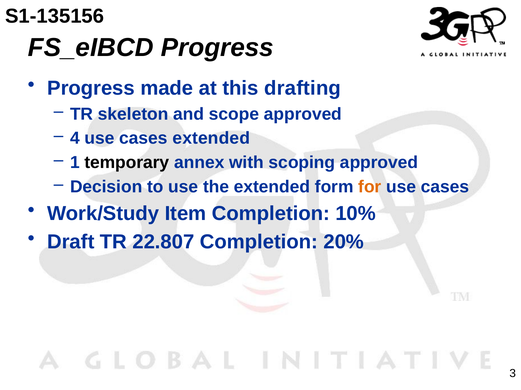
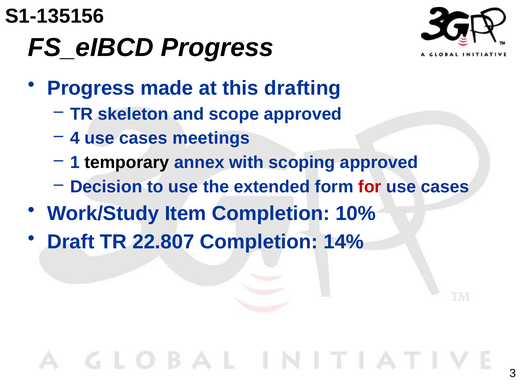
cases extended: extended -> meetings
for colour: orange -> red
20%: 20% -> 14%
